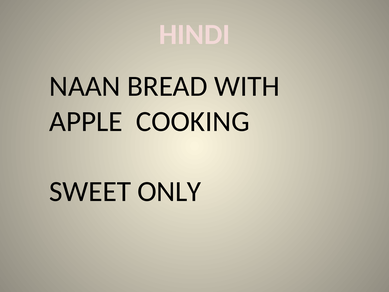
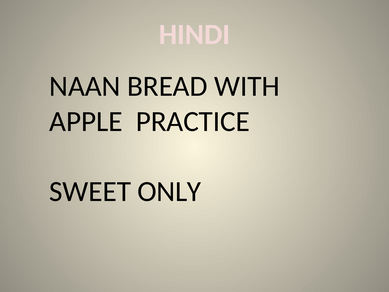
COOKING: COOKING -> PRACTICE
